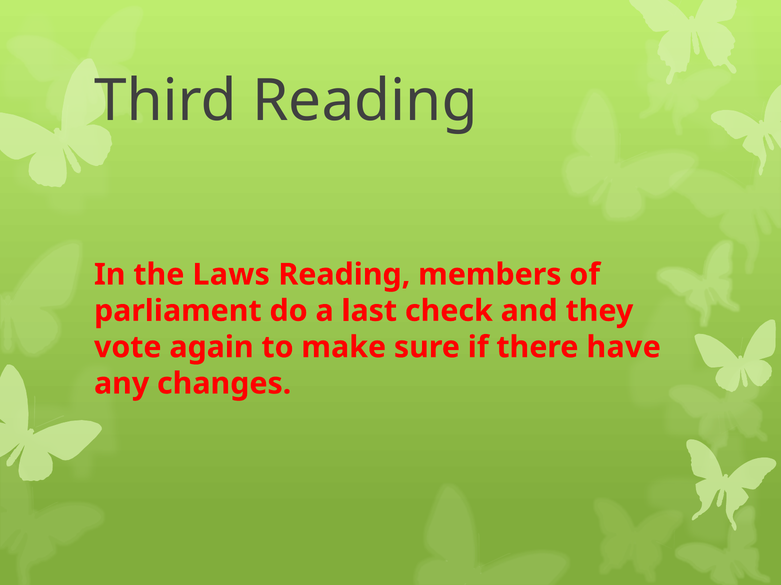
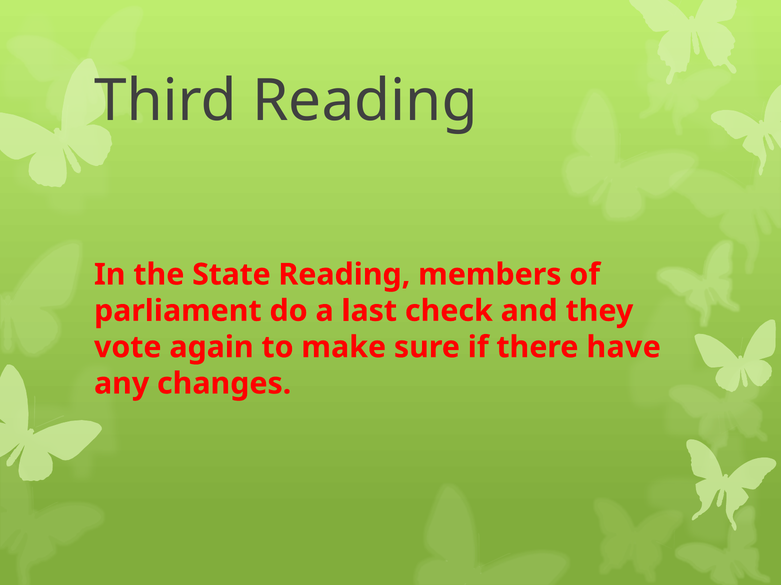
Laws: Laws -> State
